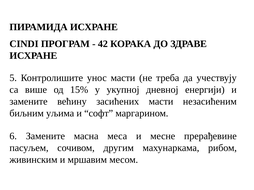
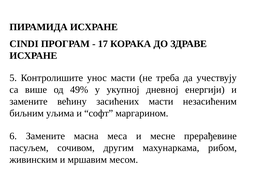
42: 42 -> 17
15%: 15% -> 49%
